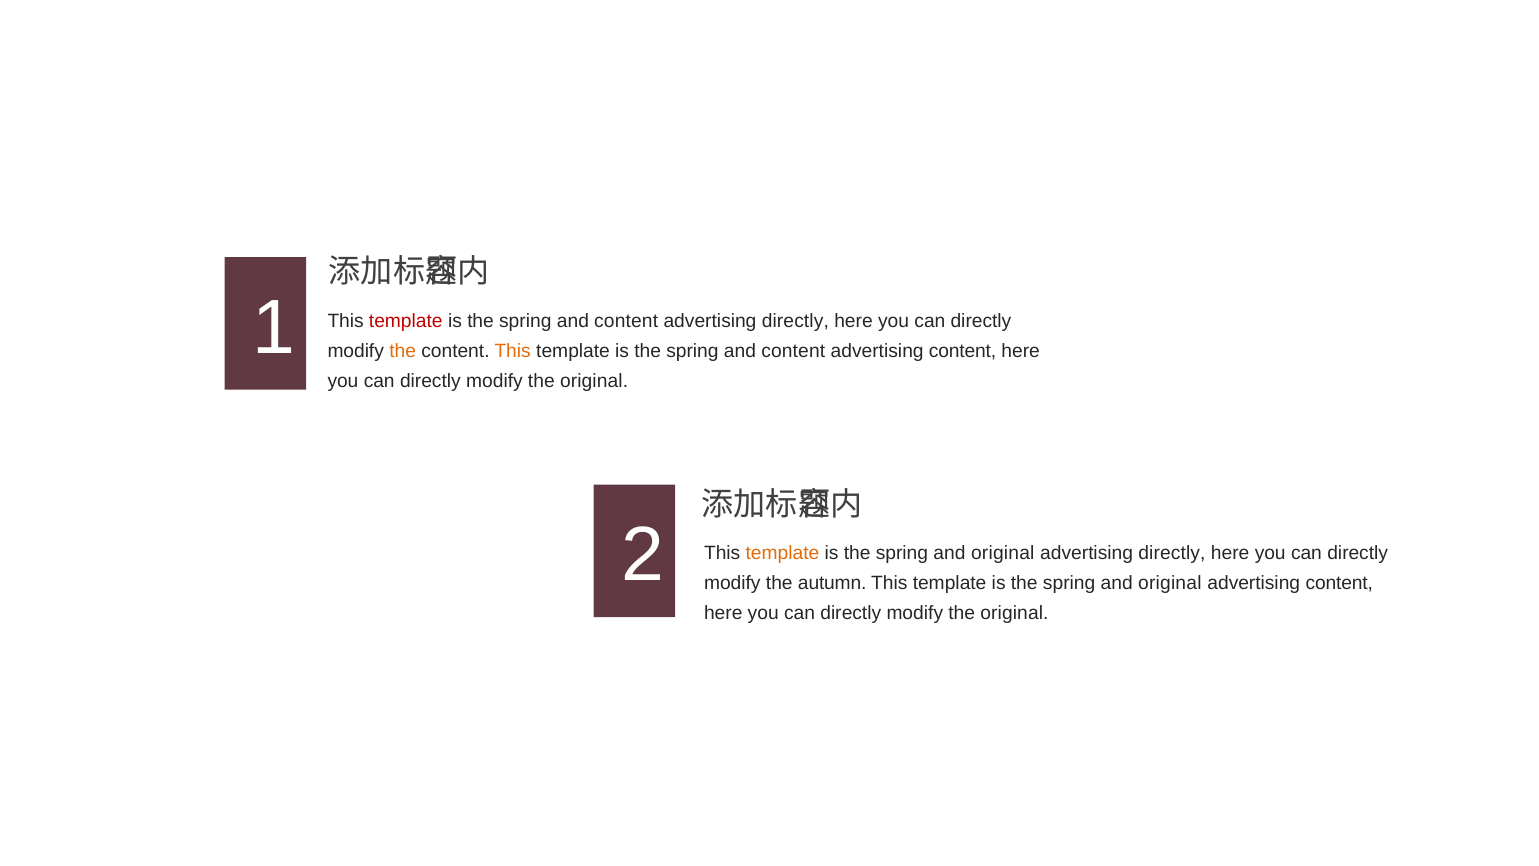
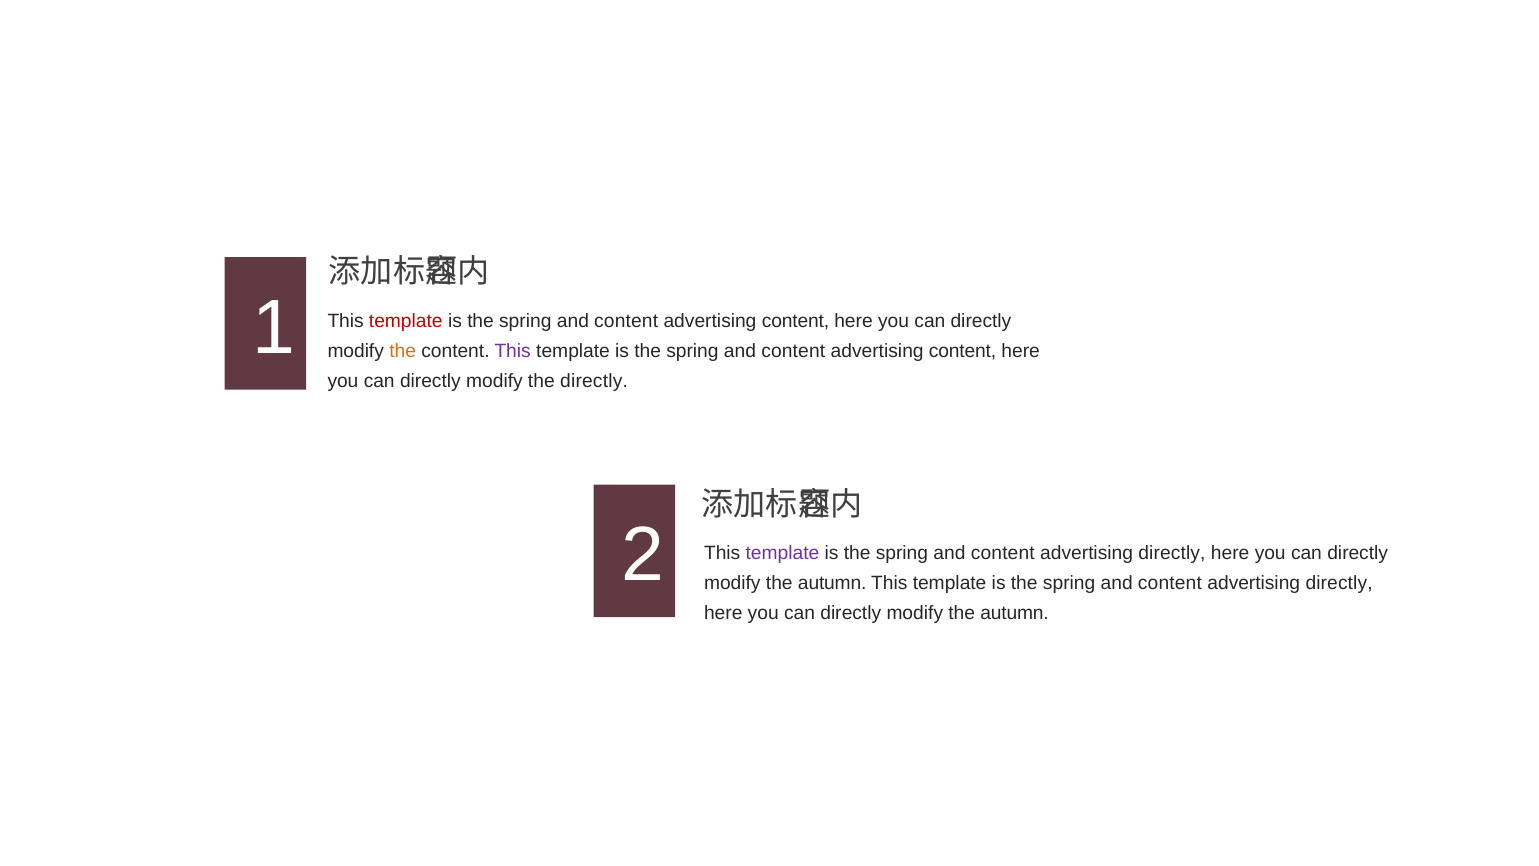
directly at (795, 321): directly -> content
This at (513, 351) colour: orange -> purple
original at (594, 381): original -> directly
template at (782, 553) colour: orange -> purple
original at (1003, 553): original -> content
original at (1170, 583): original -> content
content at (1339, 583): content -> directly
original at (1014, 613): original -> autumn
